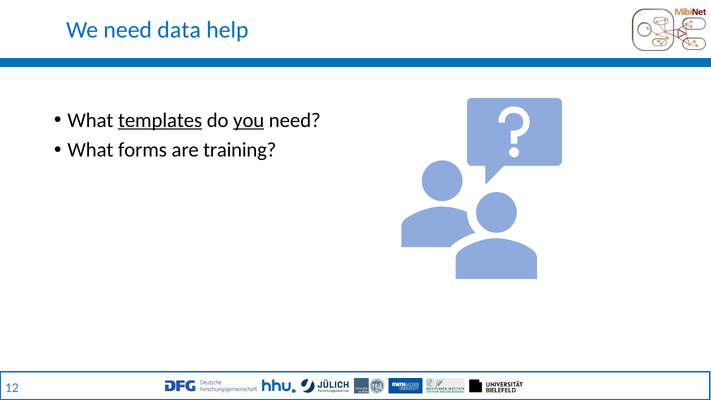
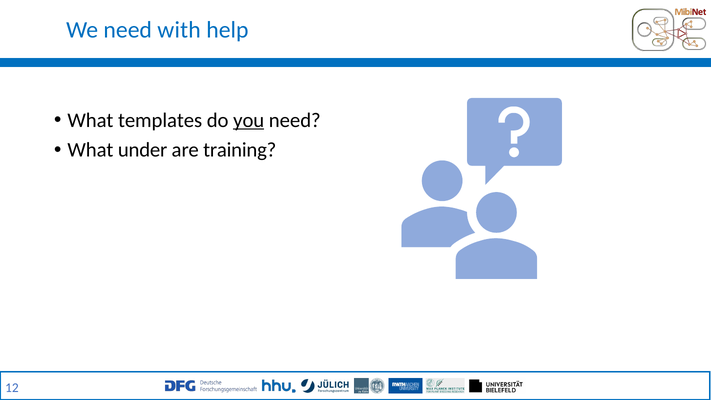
data: data -> with
templates underline: present -> none
forms: forms -> under
